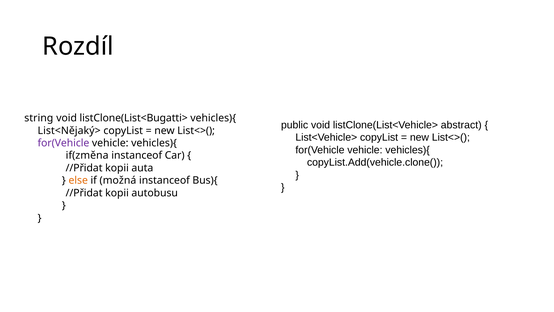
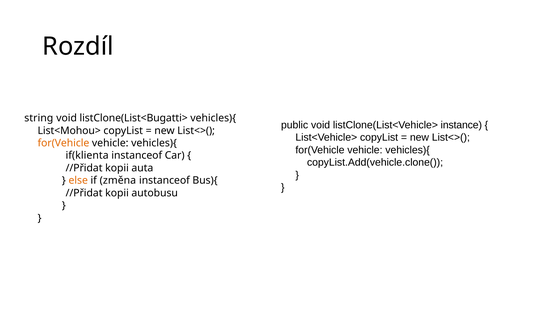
abstract: abstract -> instance
List<Nějaký>: List<Nějaký> -> List<Mohou>
for(Vehicle at (63, 143) colour: purple -> orange
if(změna: if(změna -> if(klienta
možná: možná -> změna
